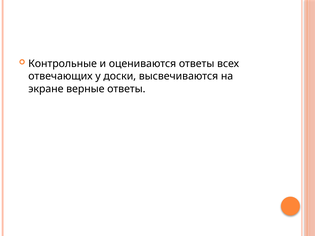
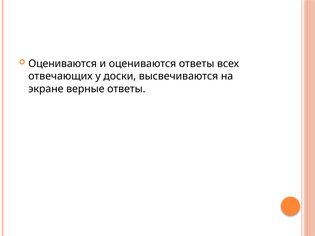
Контрольные at (63, 64): Контрольные -> Оцениваются
